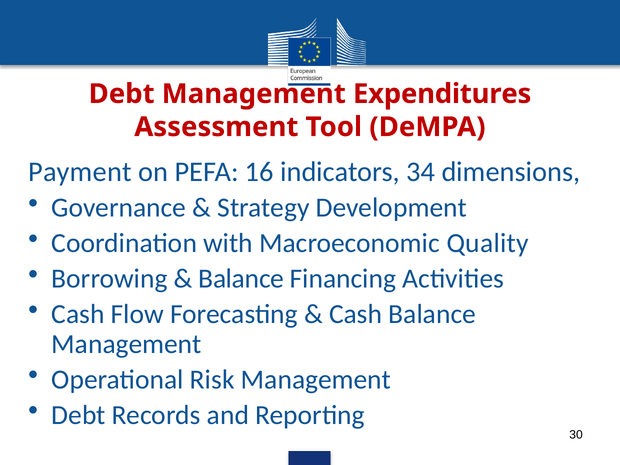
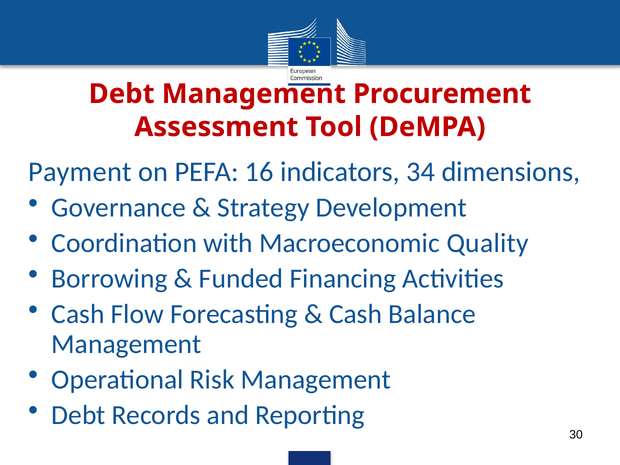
Expenditures: Expenditures -> Procurement
Balance at (241, 279): Balance -> Funded
